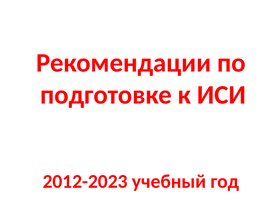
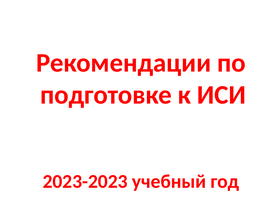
2012-2023: 2012-2023 -> 2023-2023
